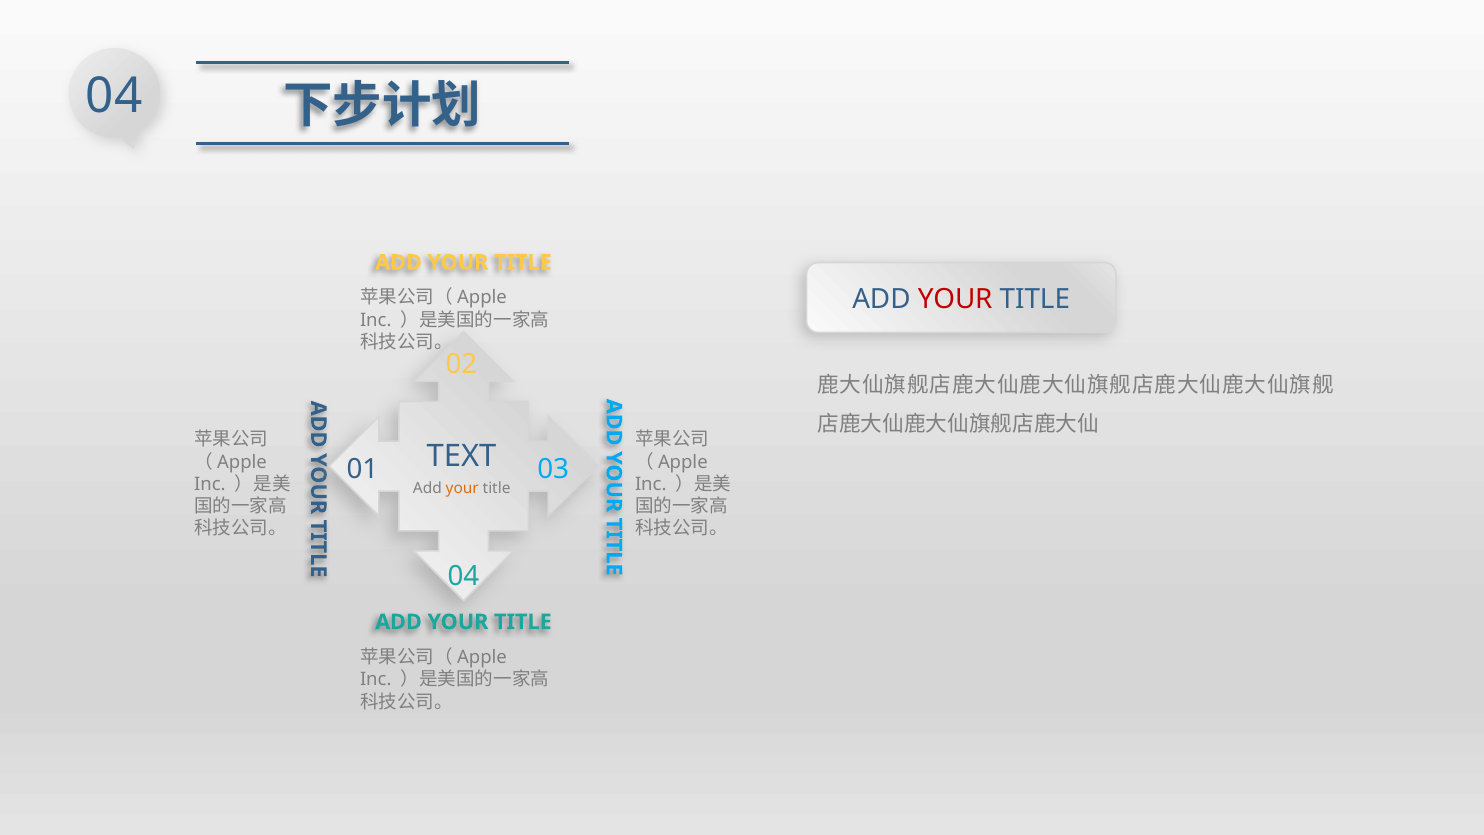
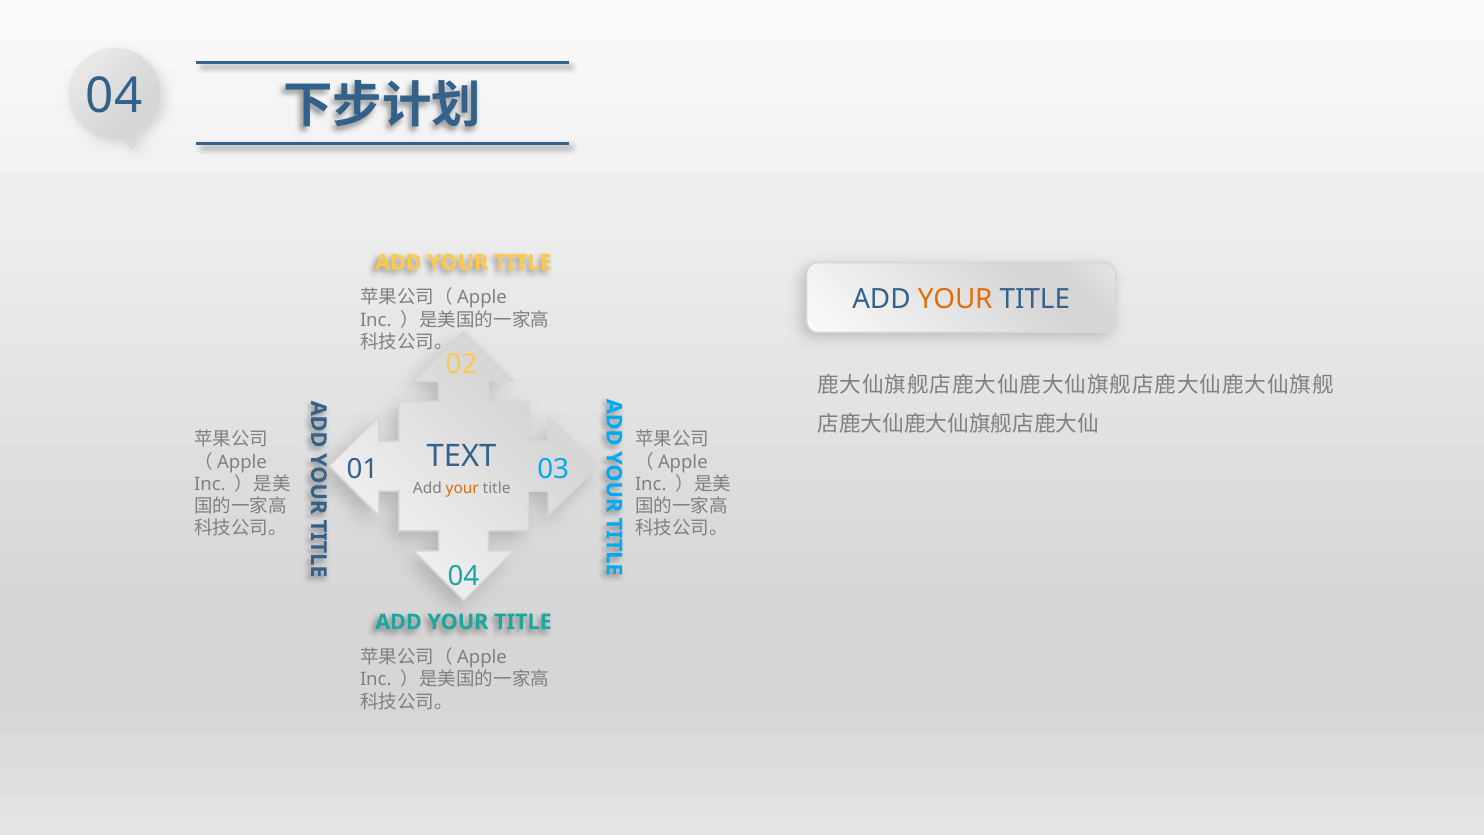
YOUR at (955, 299) colour: red -> orange
